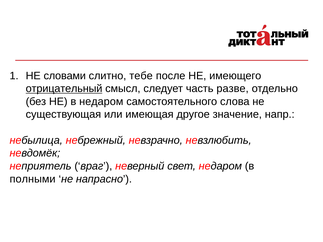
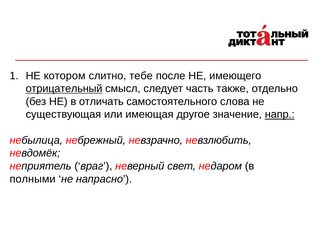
словами: словами -> котором
разве: разве -> также
в недаром: недаром -> отличать
напр underline: none -> present
